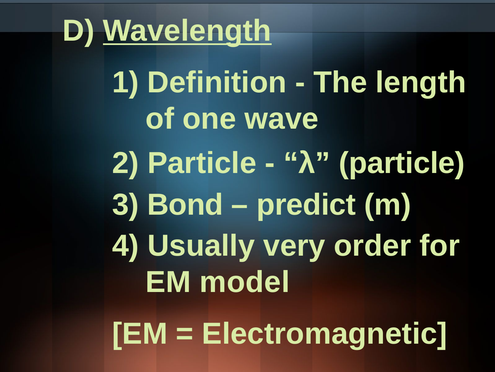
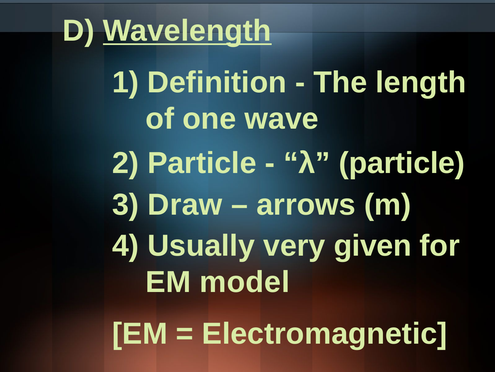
Bond: Bond -> Draw
predict: predict -> arrows
order: order -> given
